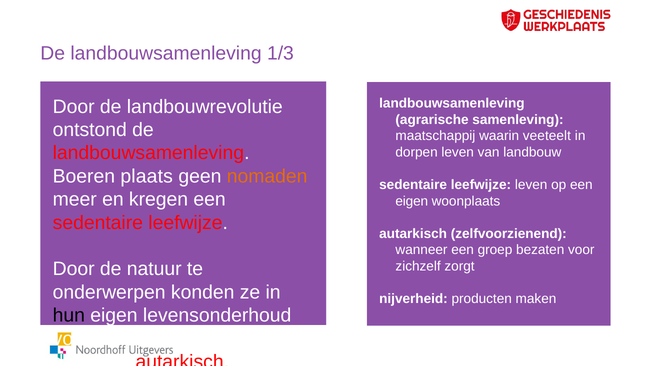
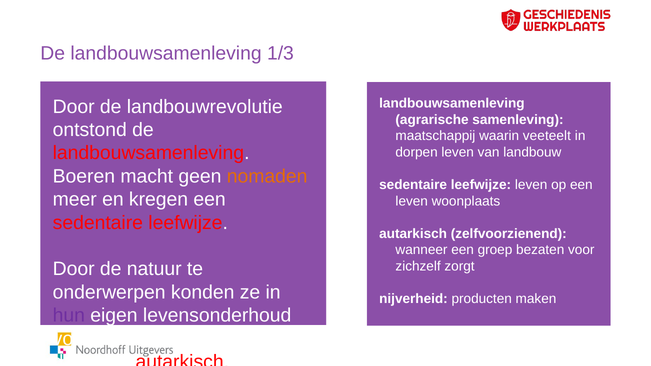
plaats: plaats -> macht
eigen at (412, 201): eigen -> leven
hun colour: black -> purple
